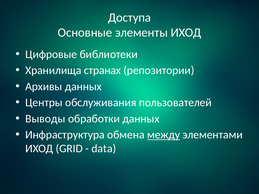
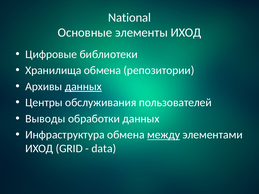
Доступа: Доступа -> National
Хранилища странах: странах -> обмена
данных at (83, 87) underline: none -> present
